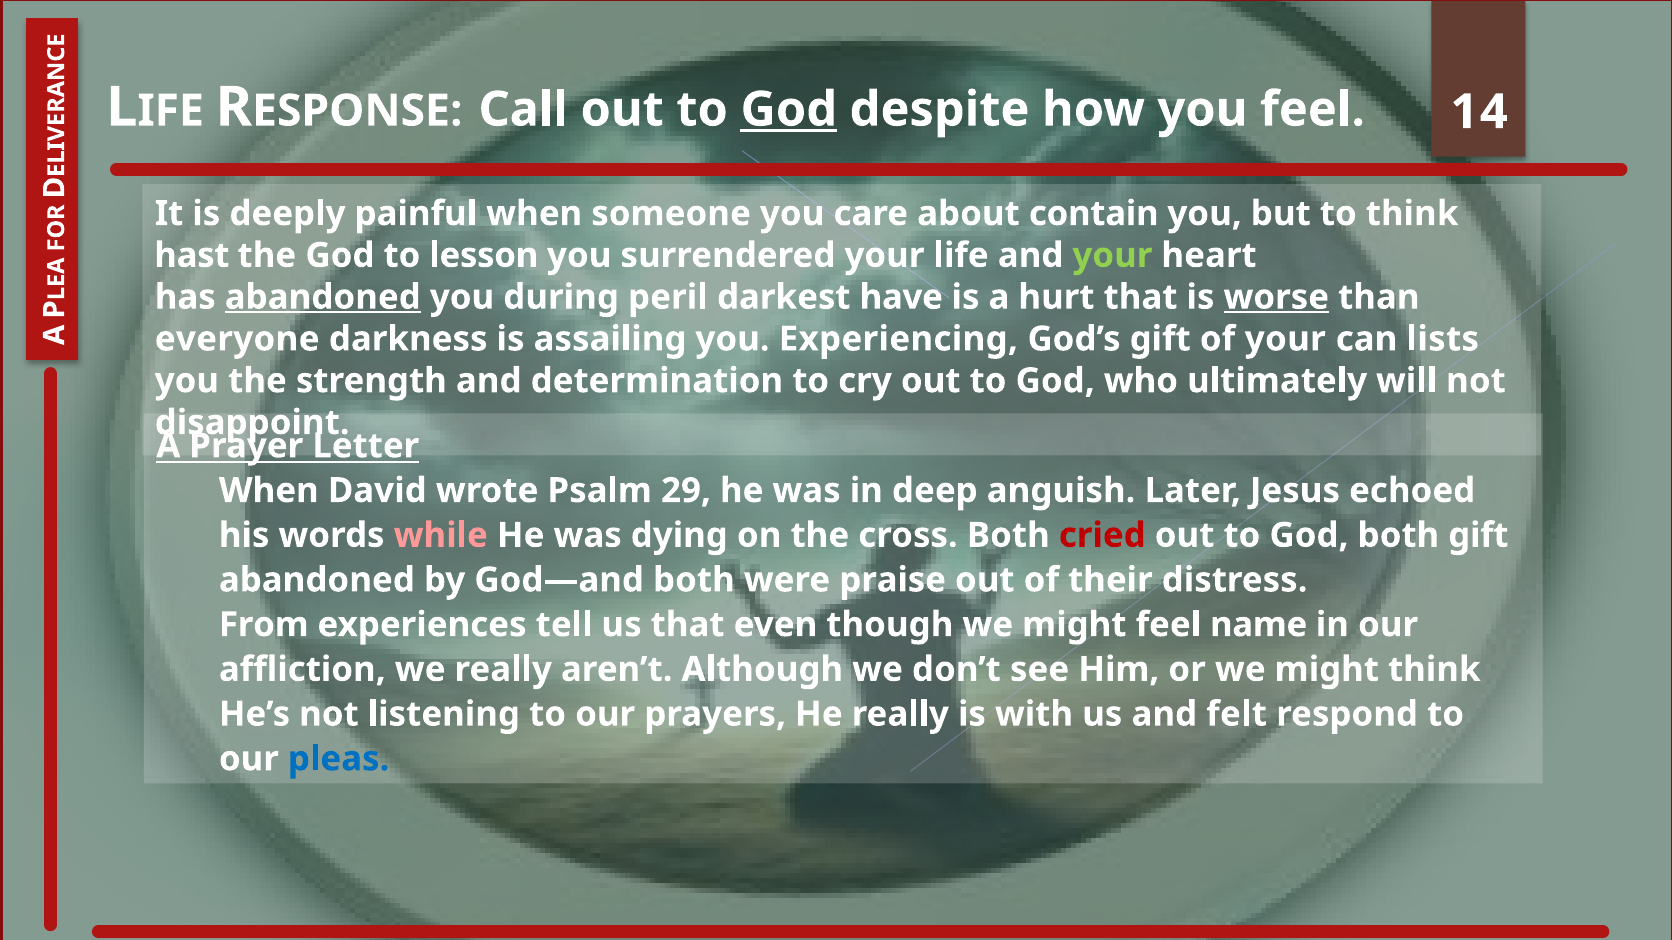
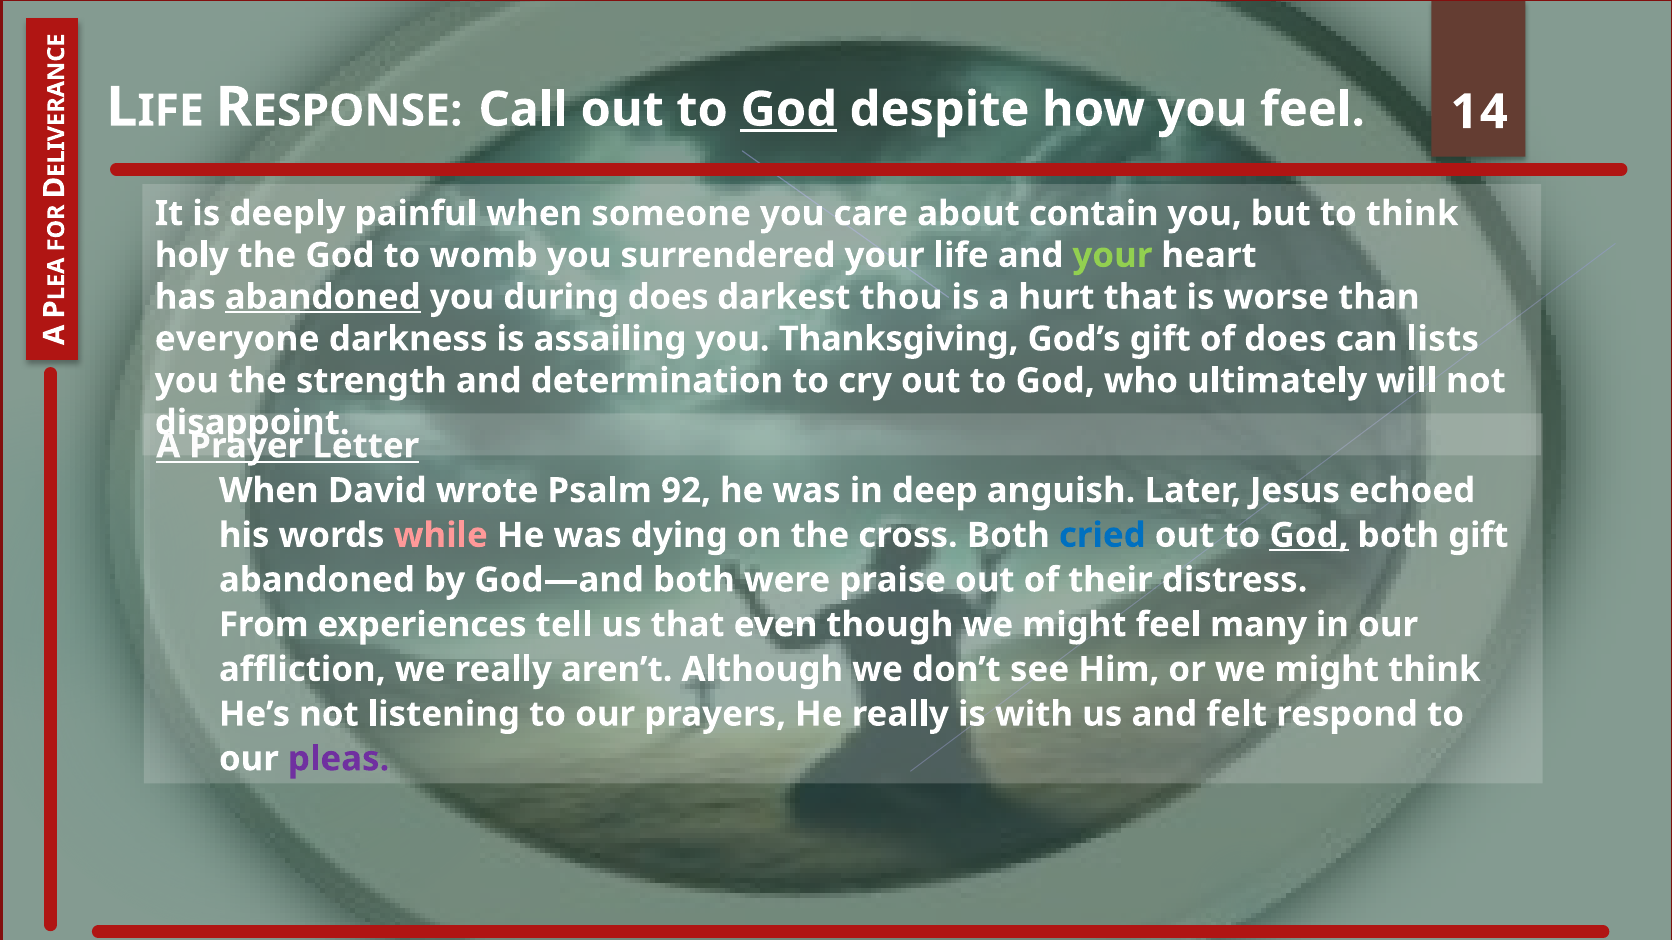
hast: hast -> holy
lesson: lesson -> womb
during peril: peril -> does
have: have -> thou
worse underline: present -> none
Experiencing: Experiencing -> Thanksgiving
of your: your -> does
29: 29 -> 92
cried colour: red -> blue
God at (1309, 536) underline: none -> present
name: name -> many
pleas colour: blue -> purple
